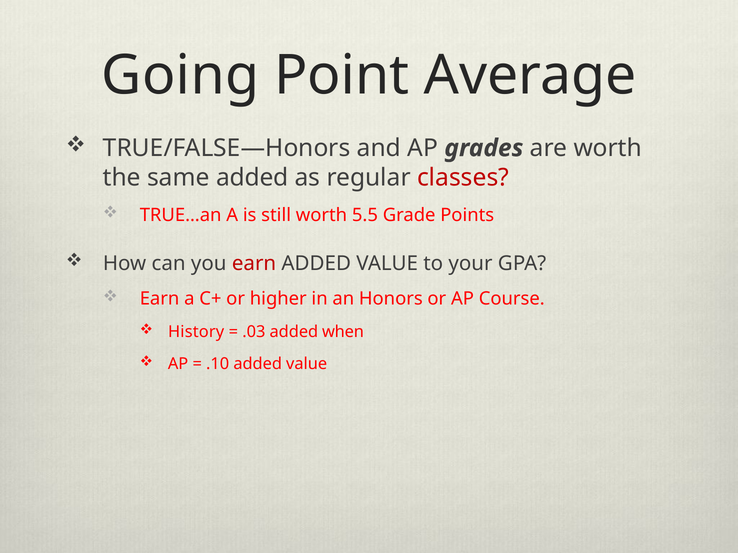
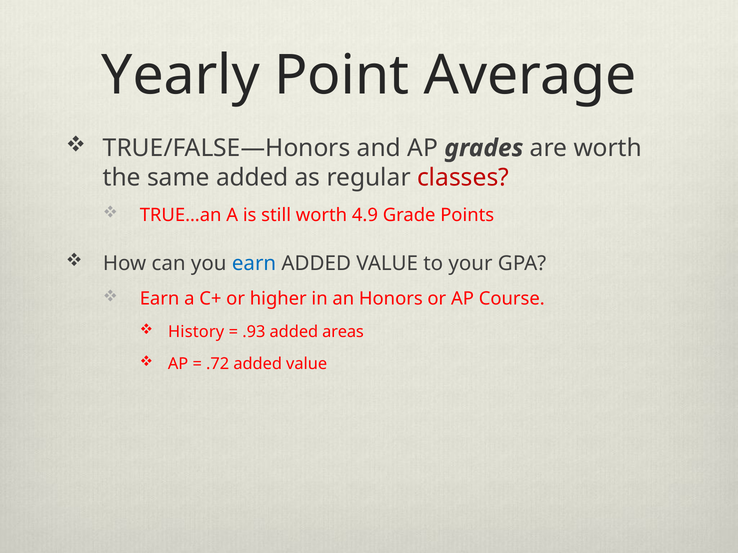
Going: Going -> Yearly
5.5: 5.5 -> 4.9
earn at (254, 264) colour: red -> blue
.03: .03 -> .93
when: when -> areas
.10: .10 -> .72
